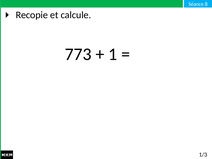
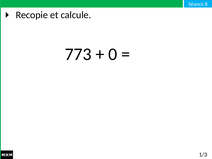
1: 1 -> 0
